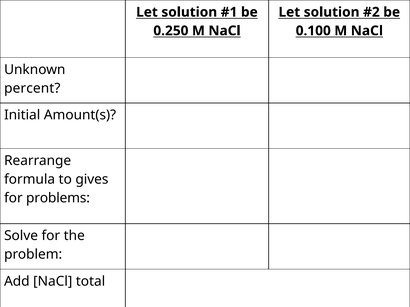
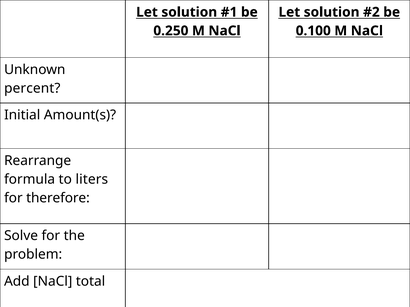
gives: gives -> liters
problems: problems -> therefore
